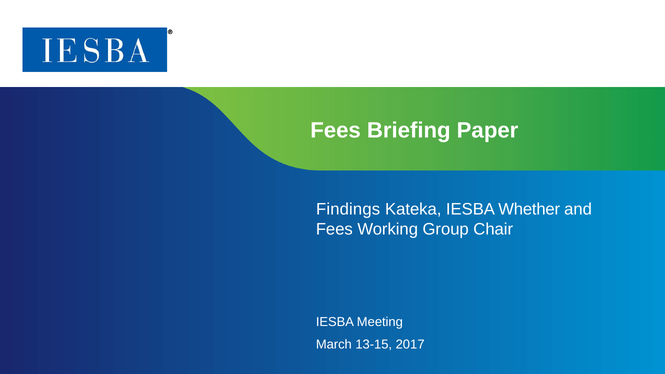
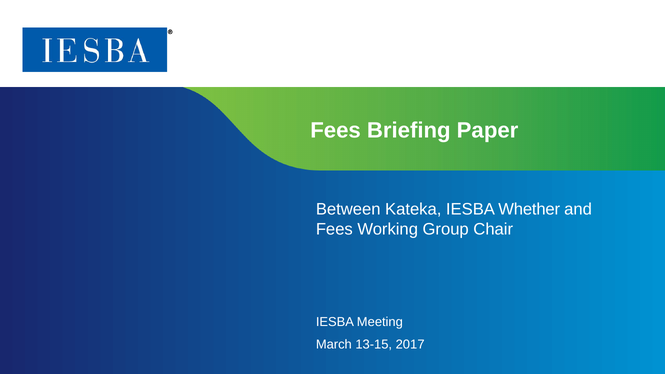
Findings: Findings -> Between
